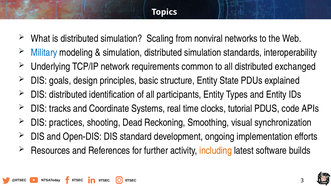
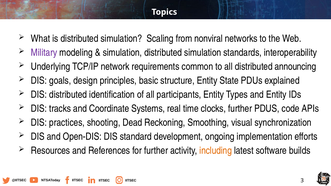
Military colour: blue -> purple
exchanged: exchanged -> announcing
clocks tutorial: tutorial -> further
